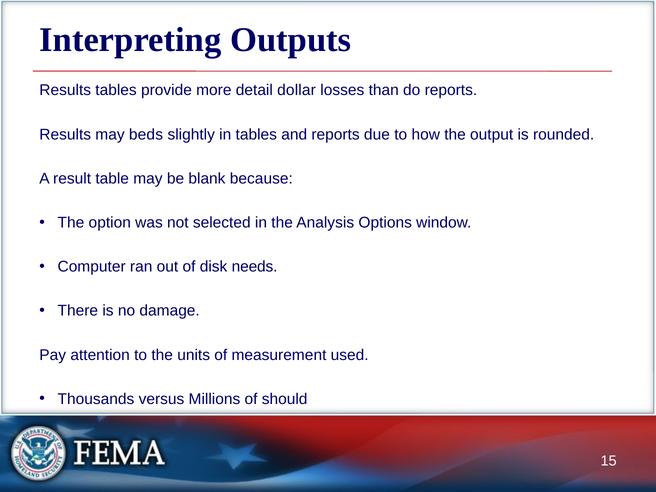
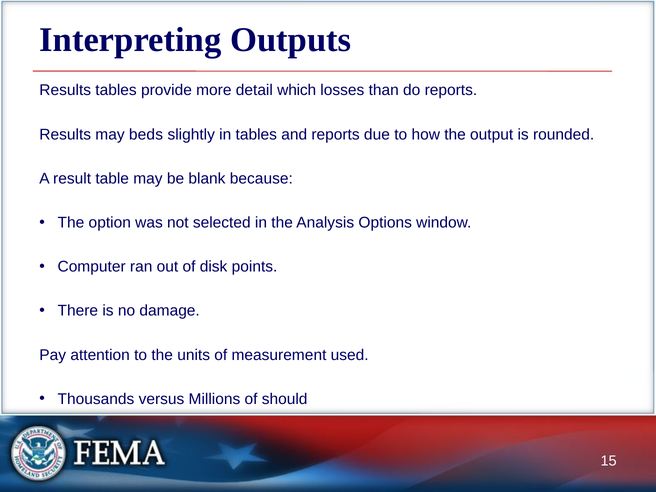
dollar: dollar -> which
needs: needs -> points
